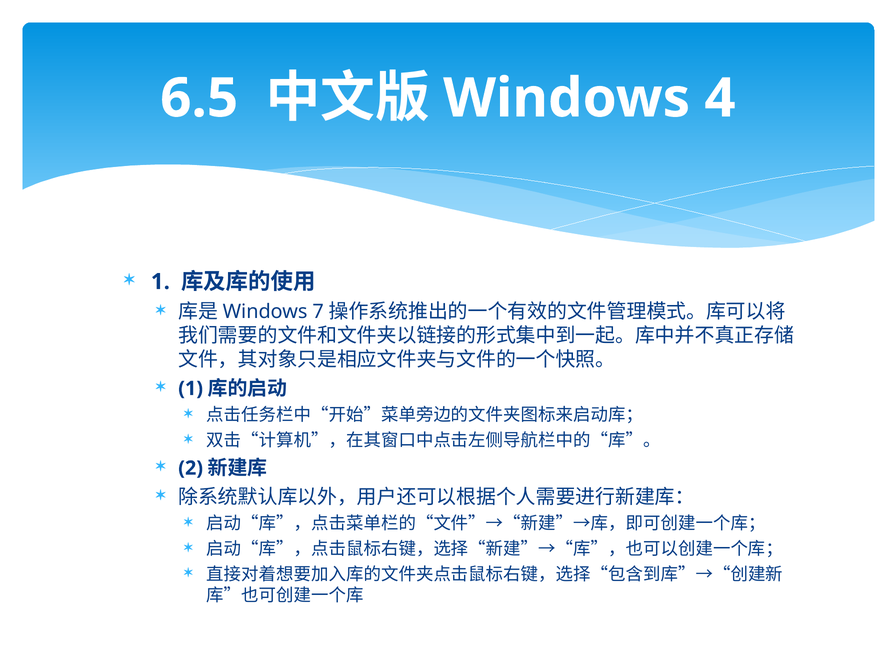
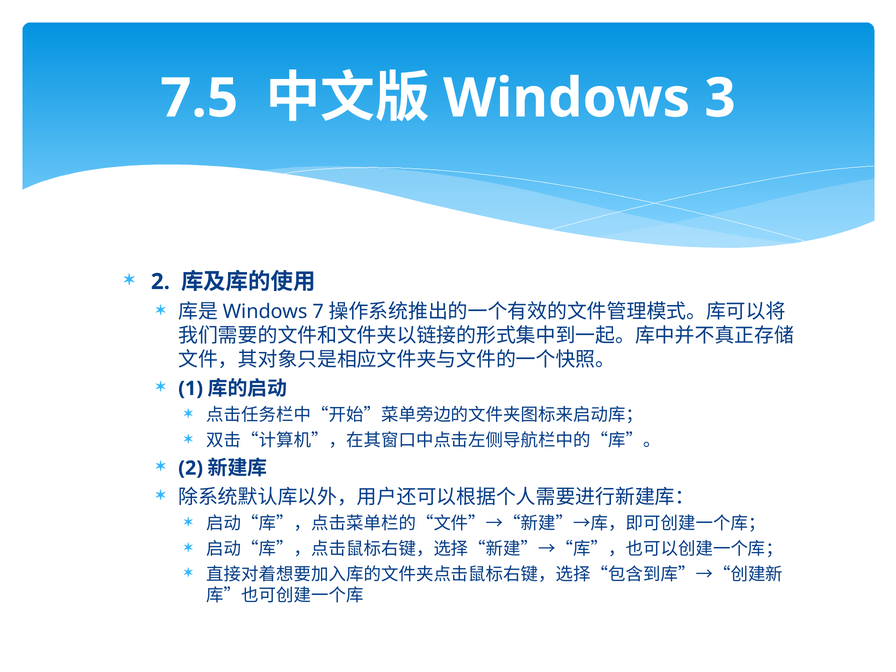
6.5: 6.5 -> 7.5
4: 4 -> 3
1 at (160, 282): 1 -> 2
